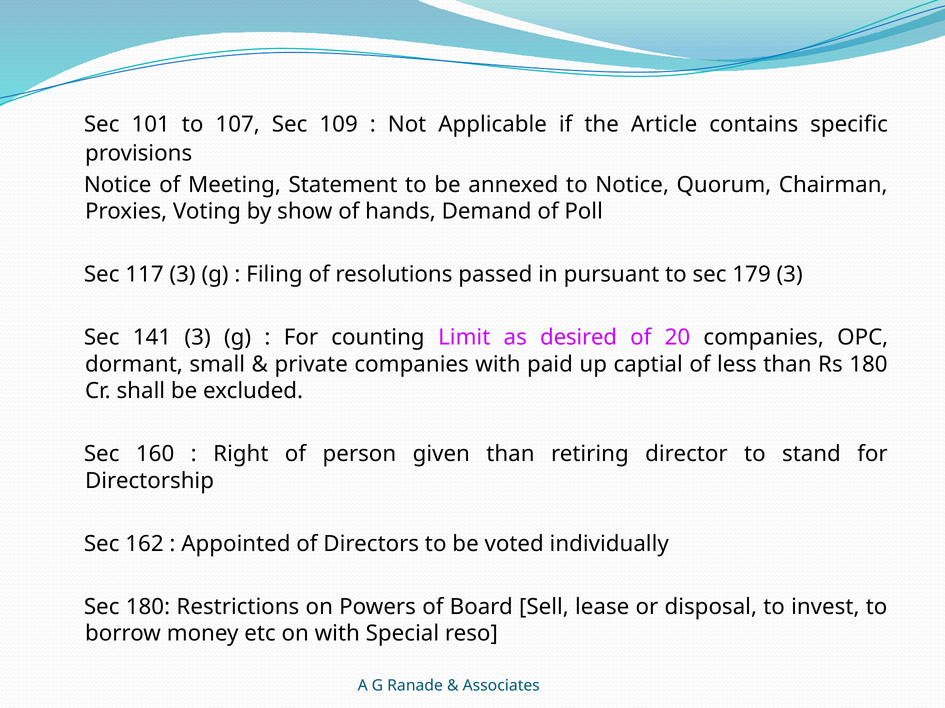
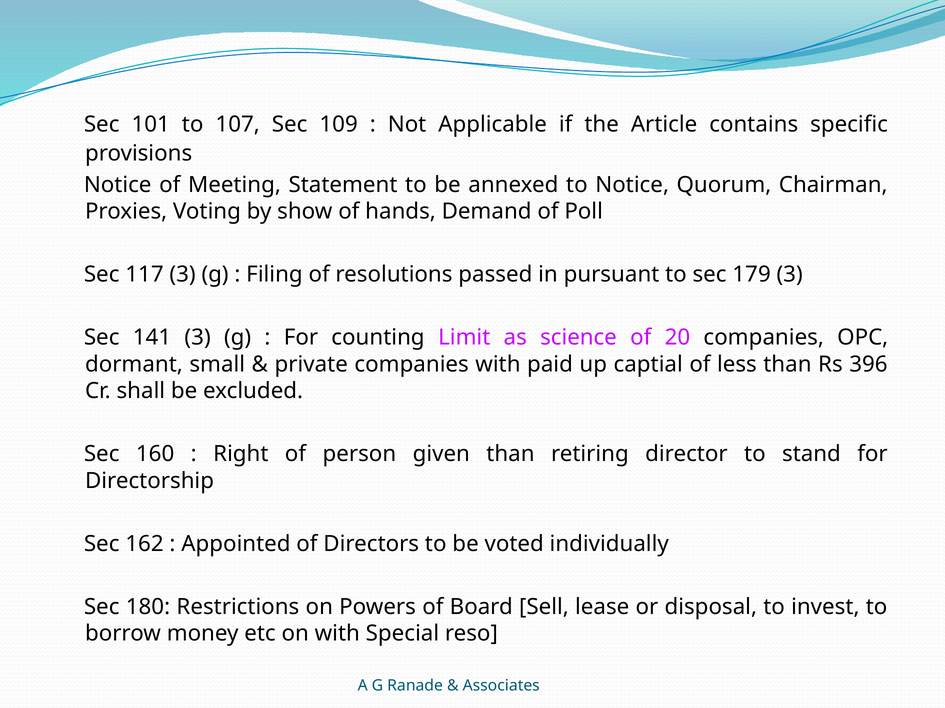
desired: desired -> science
Rs 180: 180 -> 396
